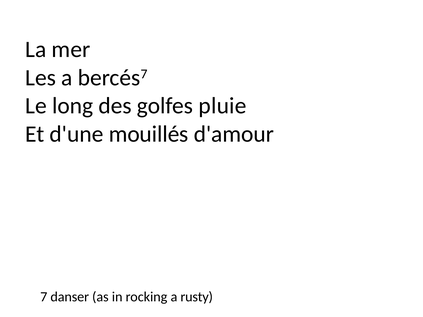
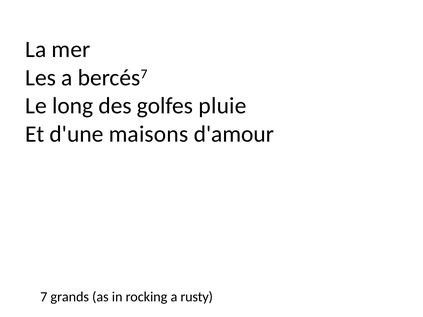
mouillés: mouillés -> maisons
danser: danser -> grands
